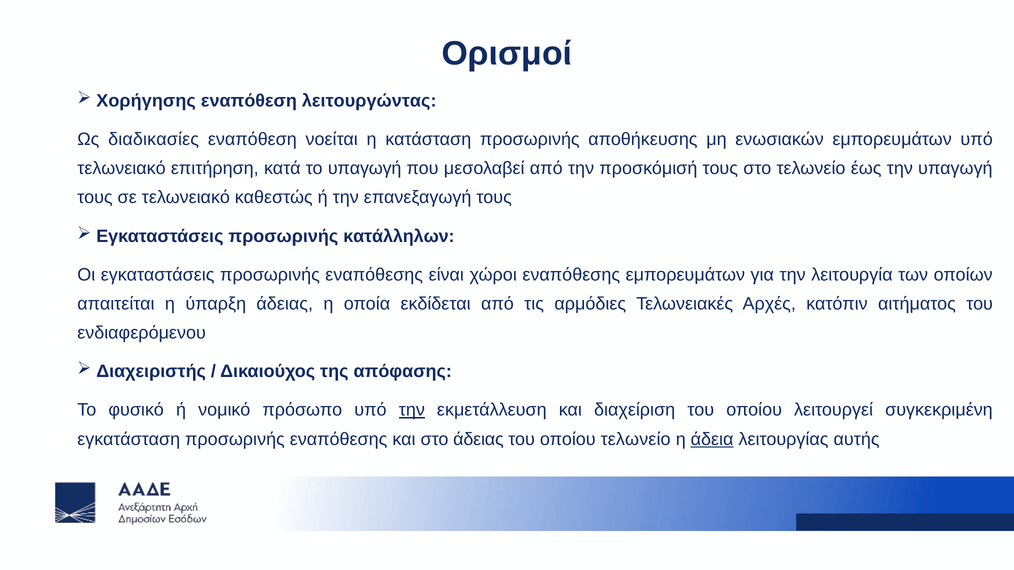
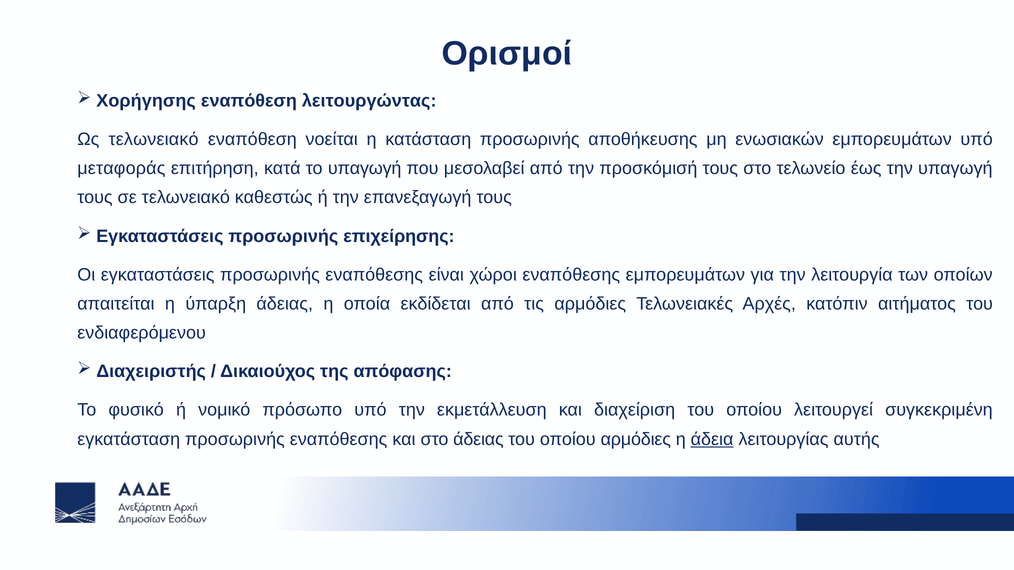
Ως διαδικασίες: διαδικασίες -> τελωνειακό
τελωνειακό at (121, 169): τελωνειακό -> μεταφοράς
κατάλληλων: κατάλληλων -> επιχείρησης
την at (412, 410) underline: present -> none
οποίου τελωνείο: τελωνείο -> αρμόδιες
